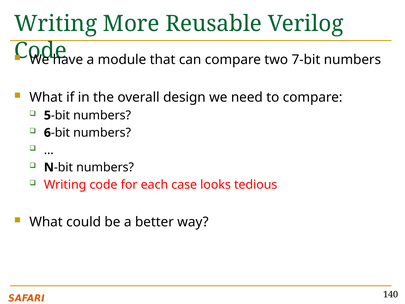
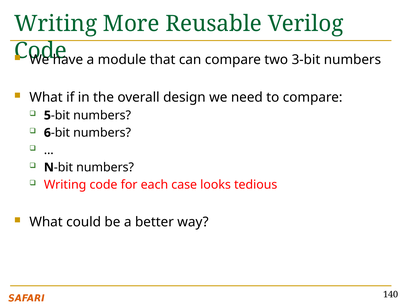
7-bit: 7-bit -> 3-bit
